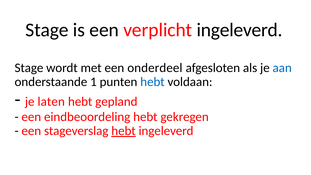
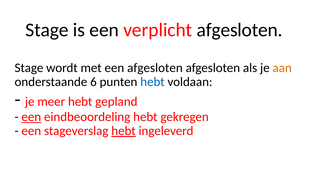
verplicht ingeleverd: ingeleverd -> afgesloten
een onderdeel: onderdeel -> afgesloten
aan colour: blue -> orange
1: 1 -> 6
laten: laten -> meer
een at (31, 117) underline: none -> present
